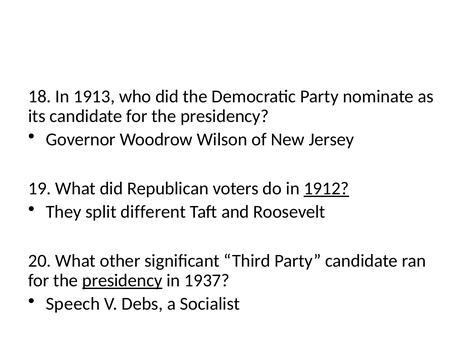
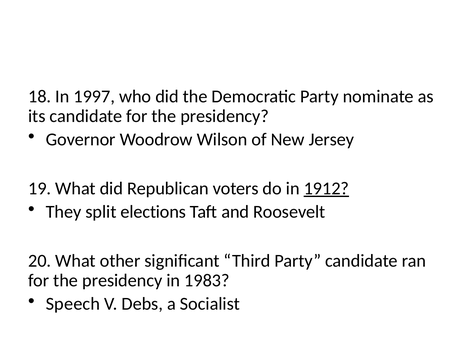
1913: 1913 -> 1997
different: different -> elections
presidency at (122, 281) underline: present -> none
1937: 1937 -> 1983
